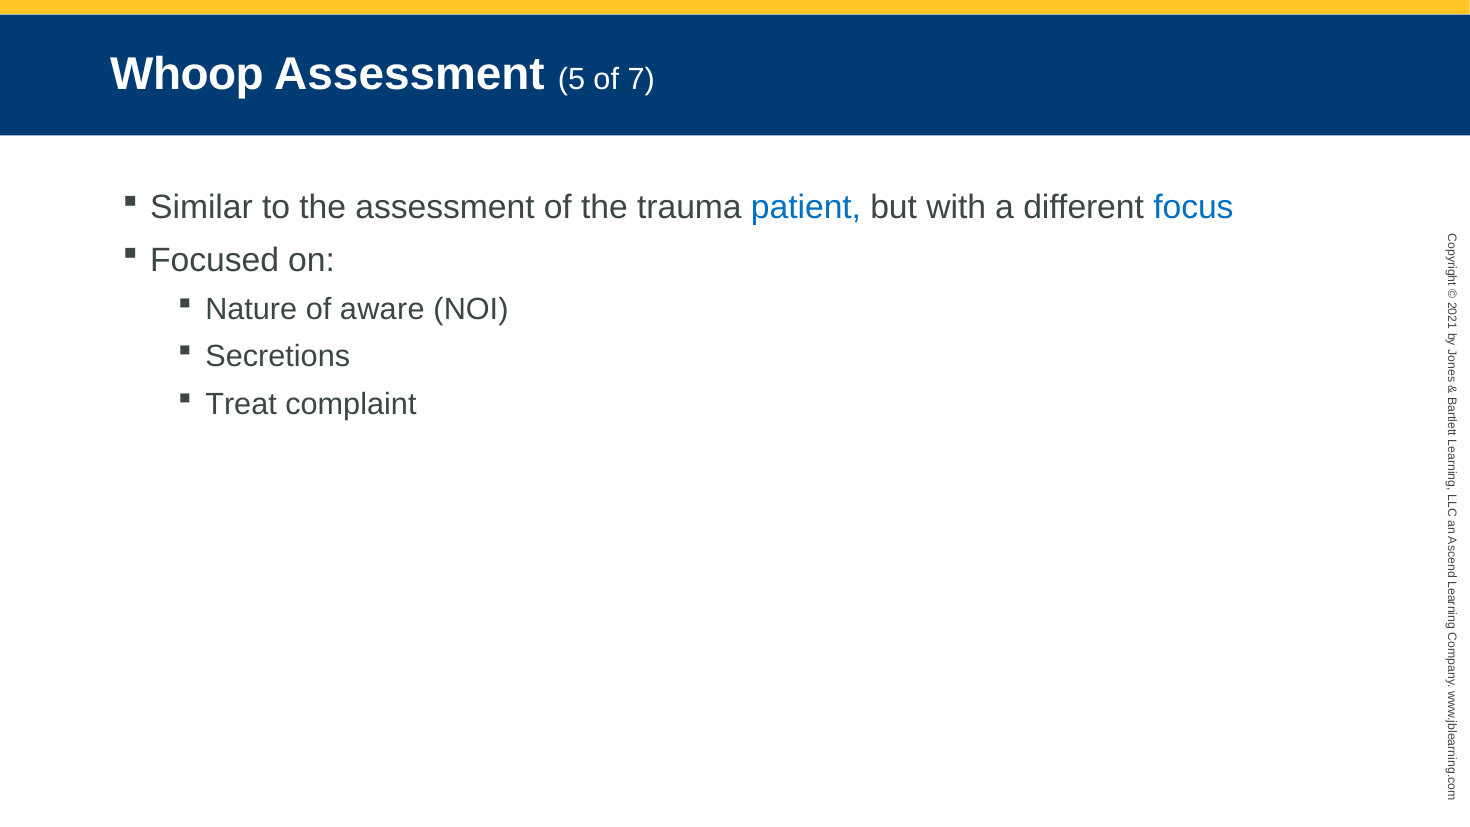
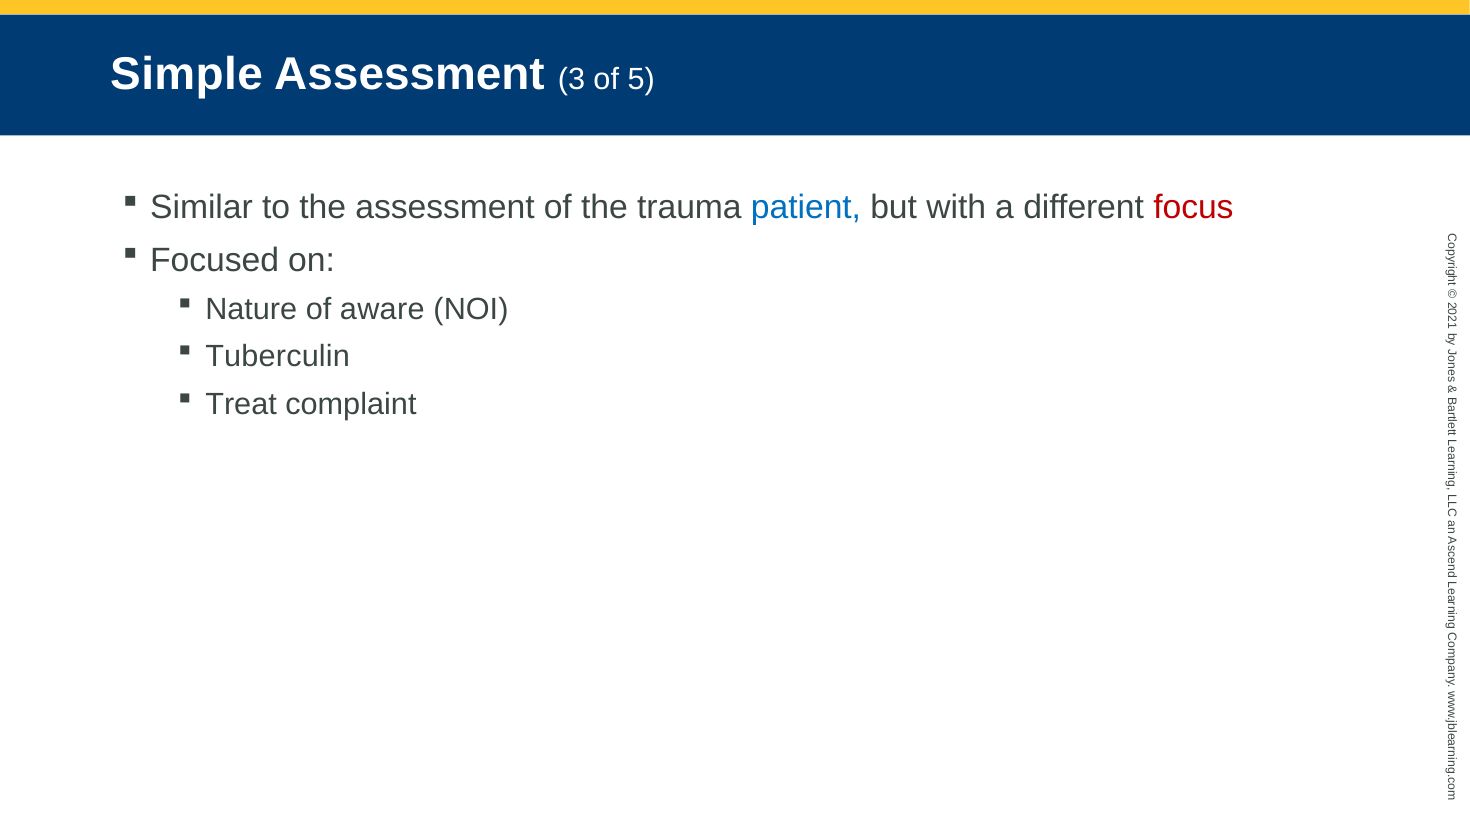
Whoop: Whoop -> Simple
5: 5 -> 3
7: 7 -> 5
focus colour: blue -> red
Secretions: Secretions -> Tuberculin
